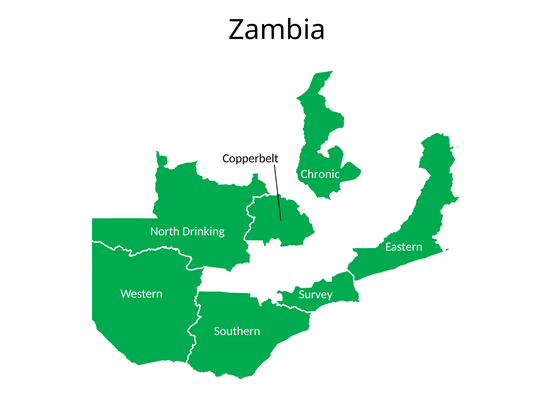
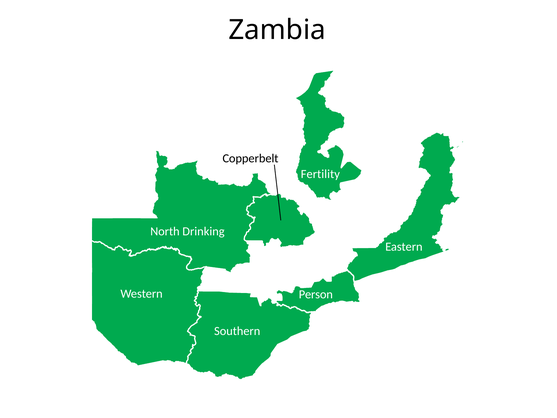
Chronic: Chronic -> Fertility
Survey: Survey -> Person
